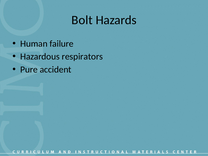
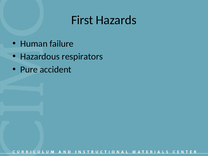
Bolt: Bolt -> First
